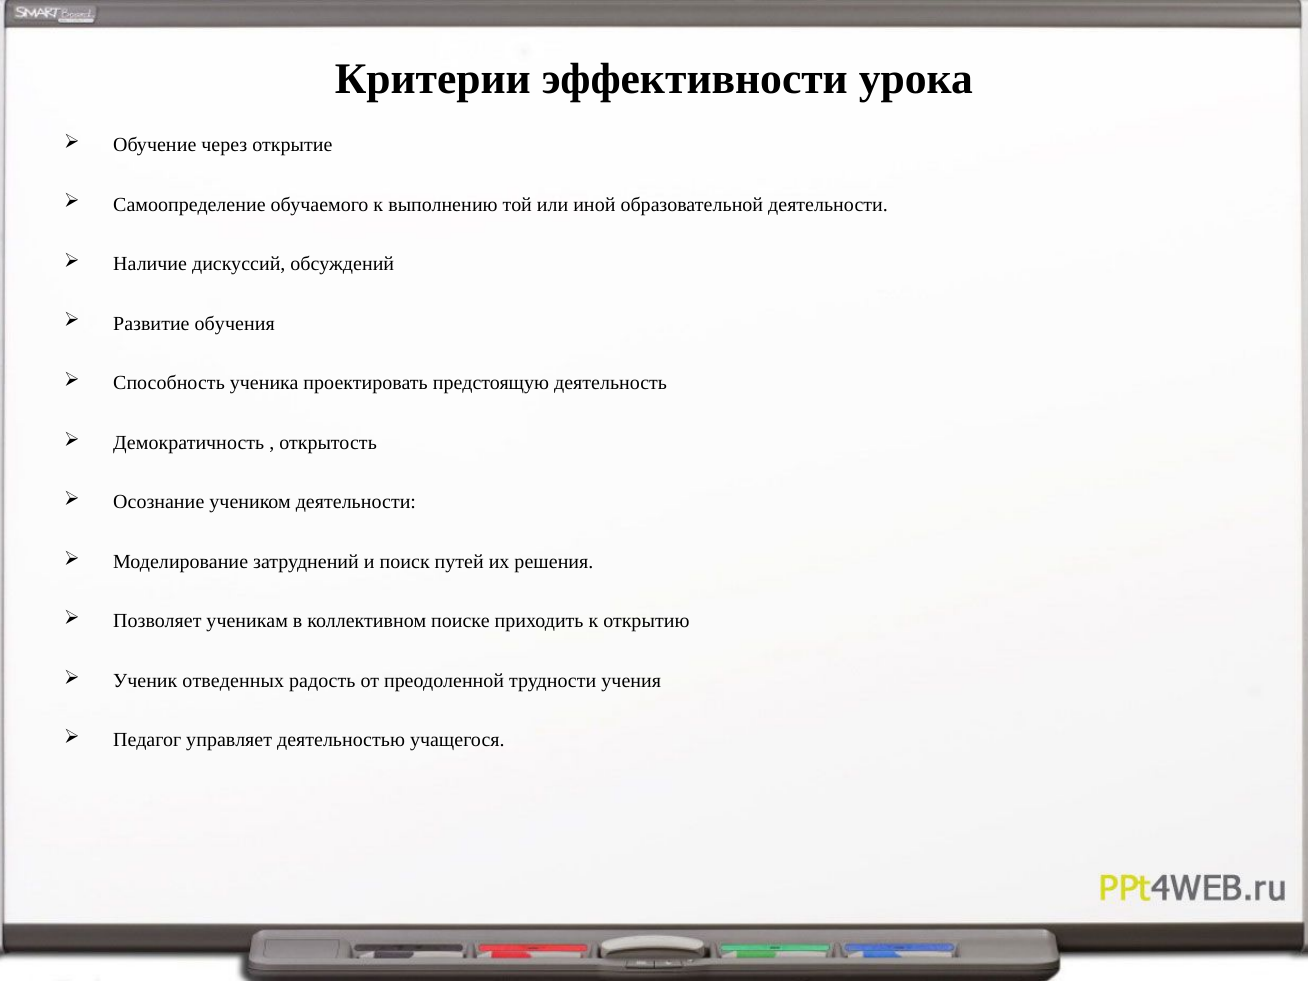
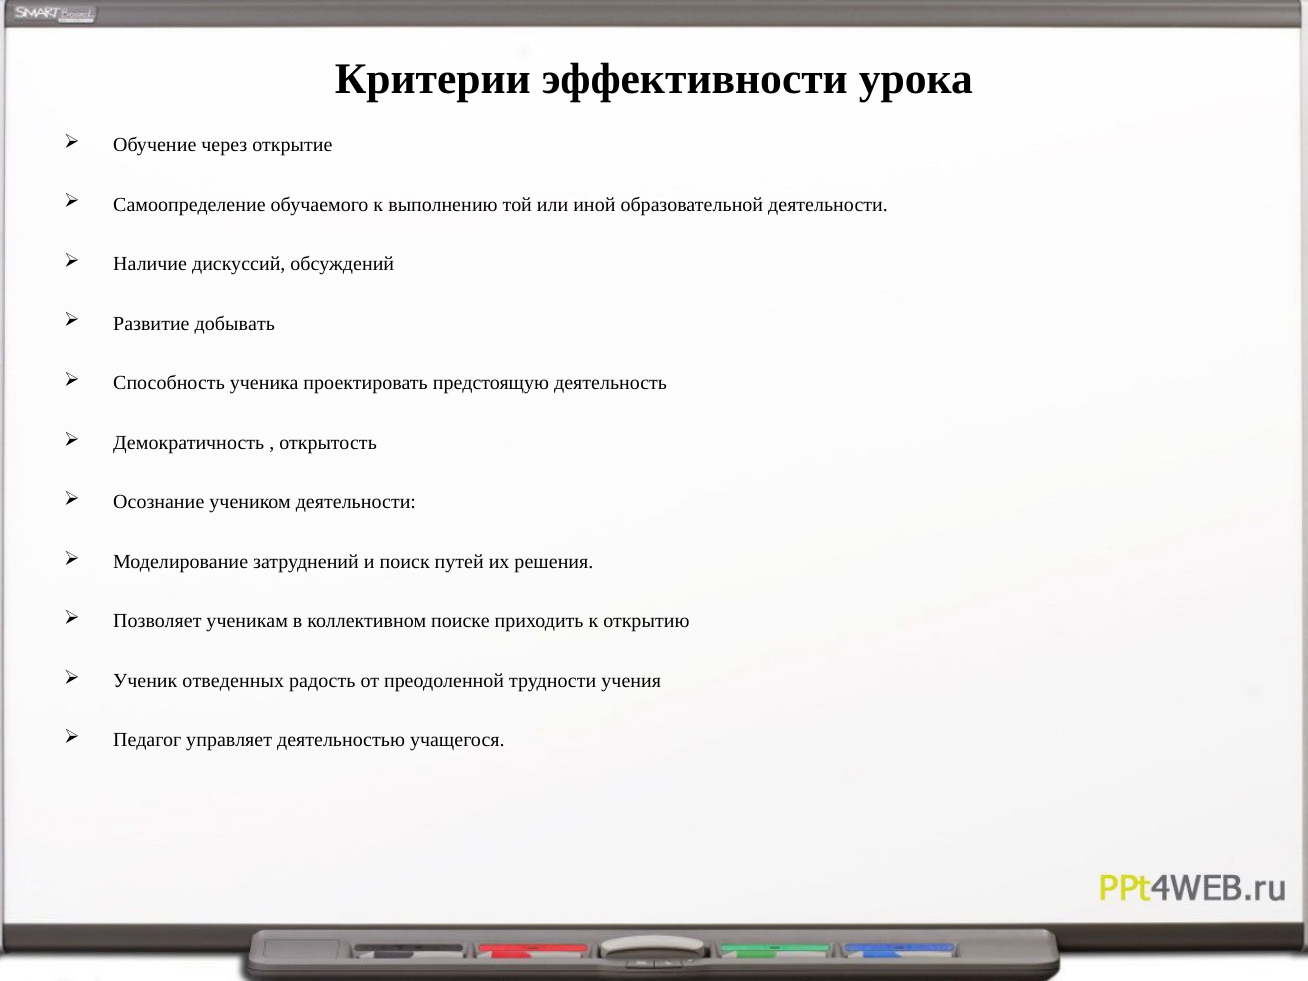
обучения: обучения -> добывать
